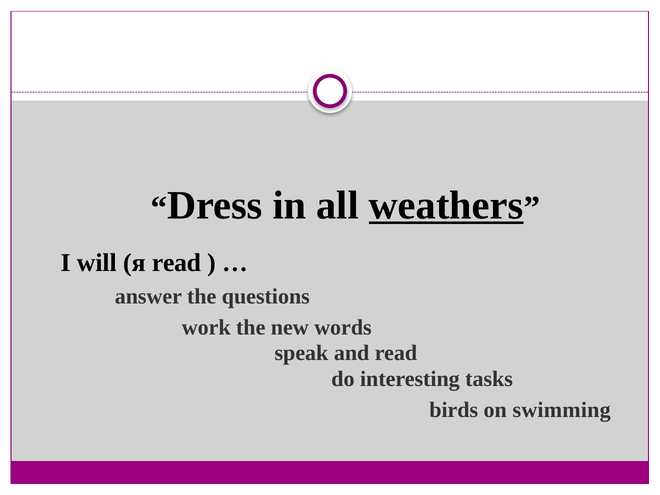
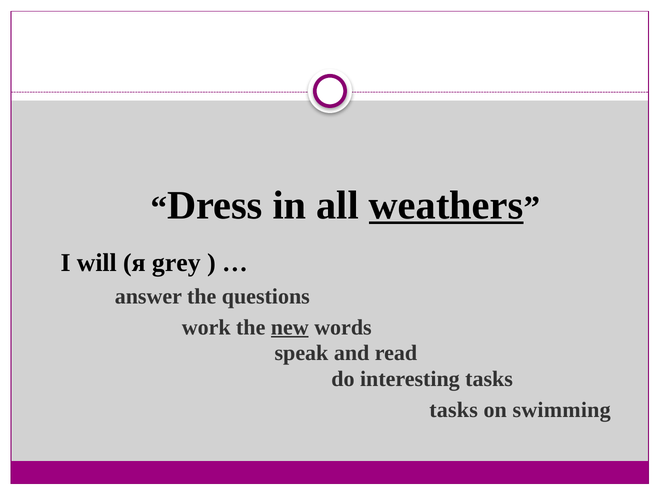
я read: read -> grey
new underline: none -> present
birds at (454, 410): birds -> tasks
